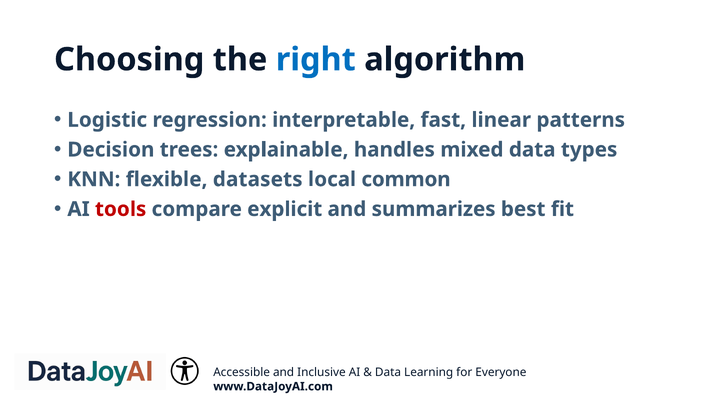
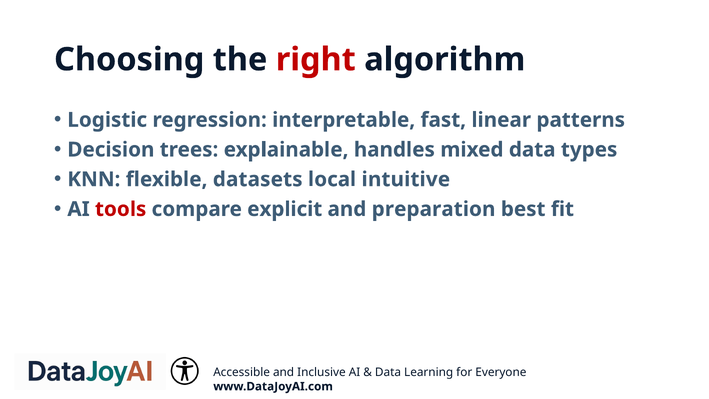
right colour: blue -> red
common: common -> intuitive
summarizes: summarizes -> preparation
